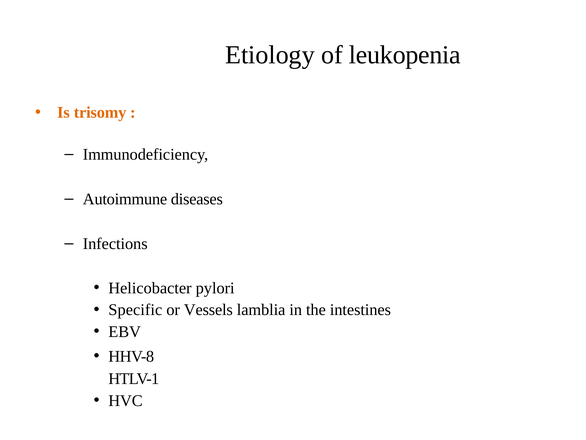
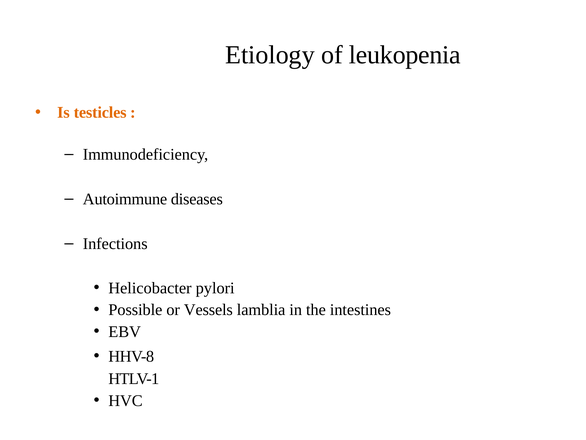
trisomy: trisomy -> testicles
Specific: Specific -> Possible
